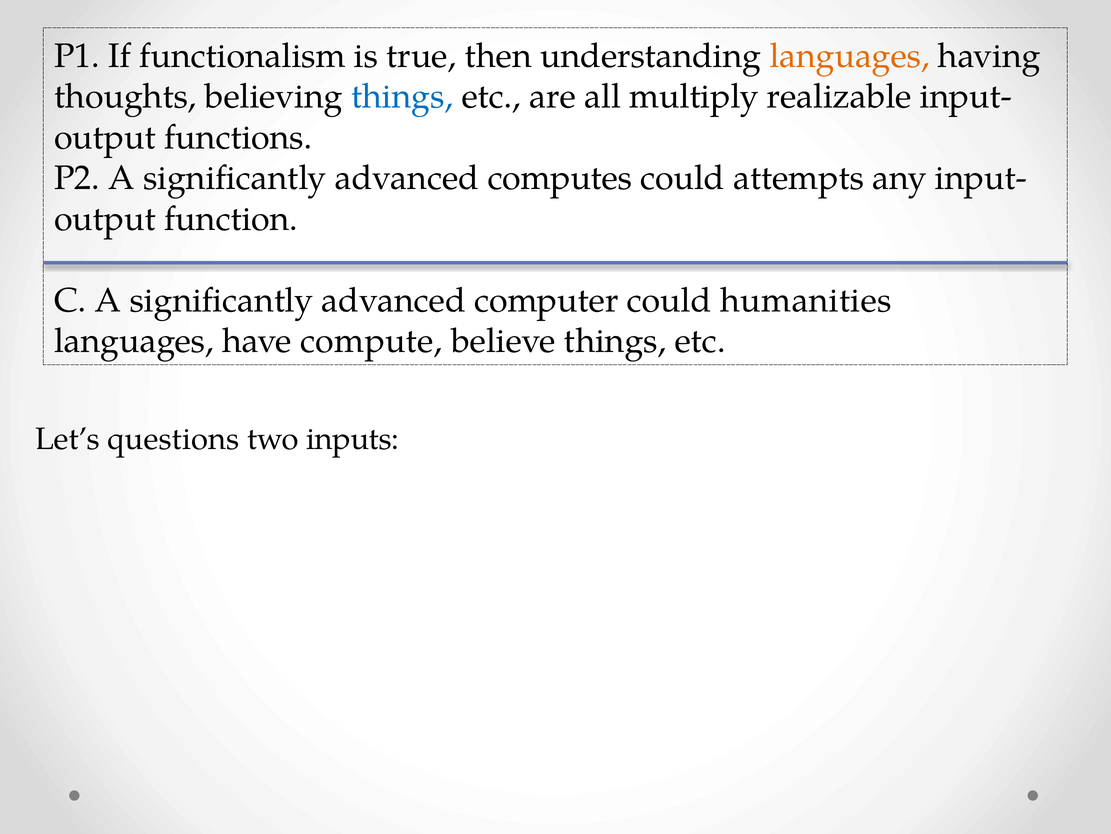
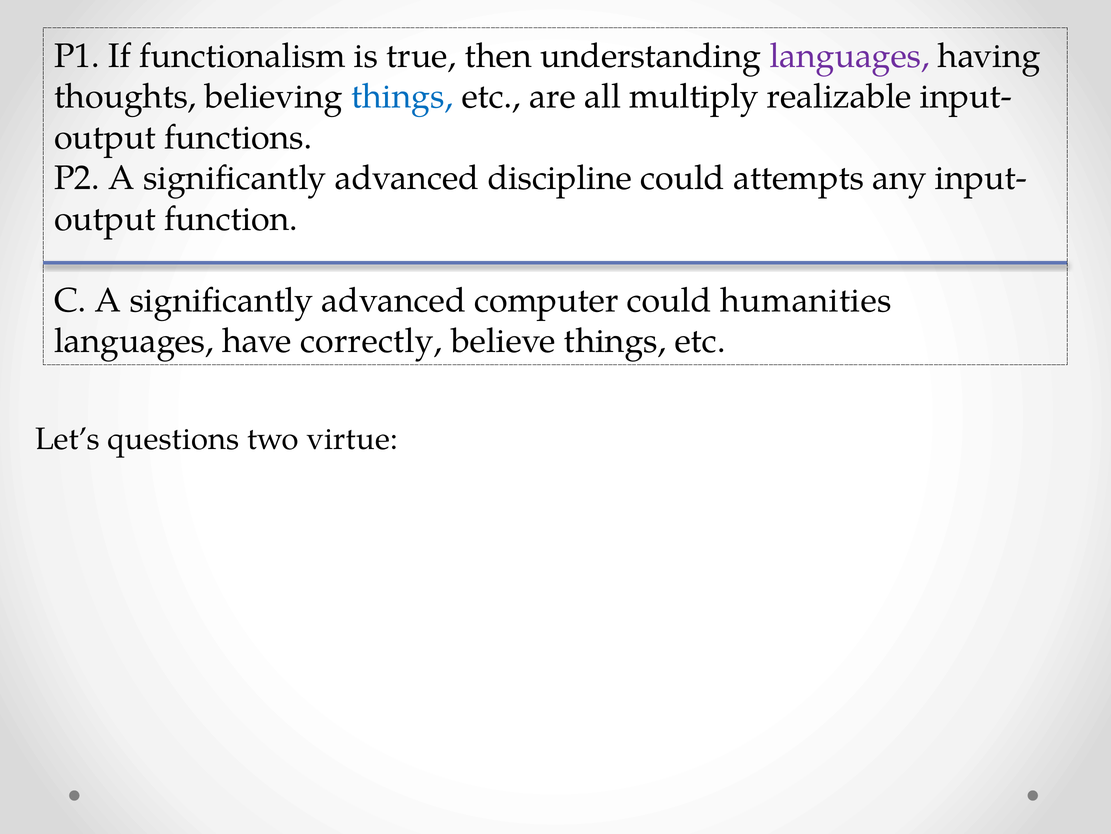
languages at (850, 56) colour: orange -> purple
computes: computes -> discipline
compute: compute -> correctly
inputs: inputs -> virtue
